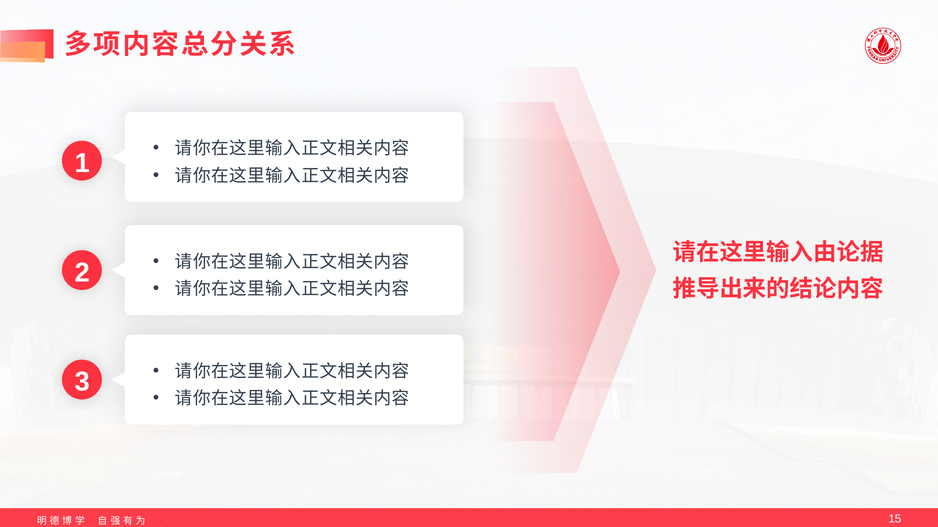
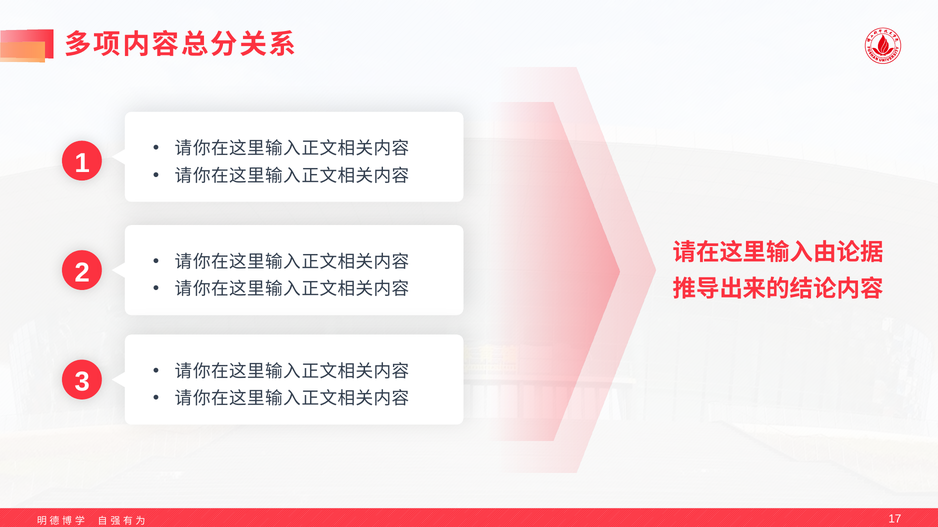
15: 15 -> 17
